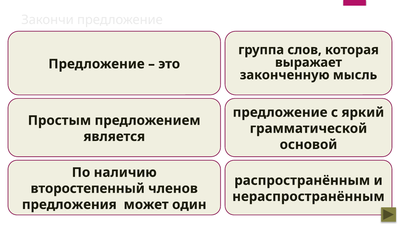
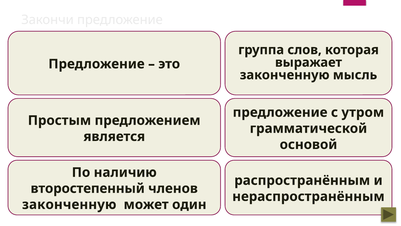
яркий: яркий -> утром
предложения at (69, 204): предложения -> законченную
